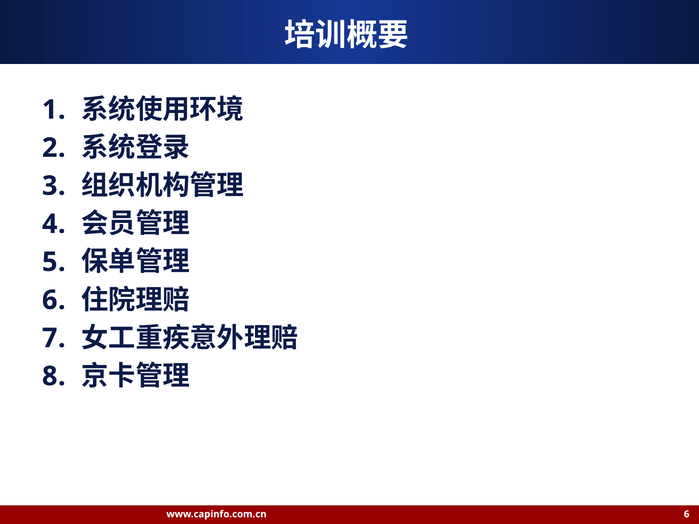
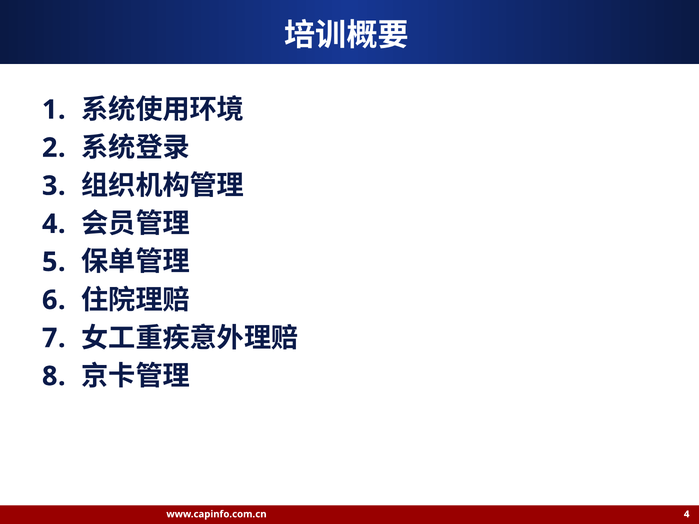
www.capinfo.com.cn 6: 6 -> 4
